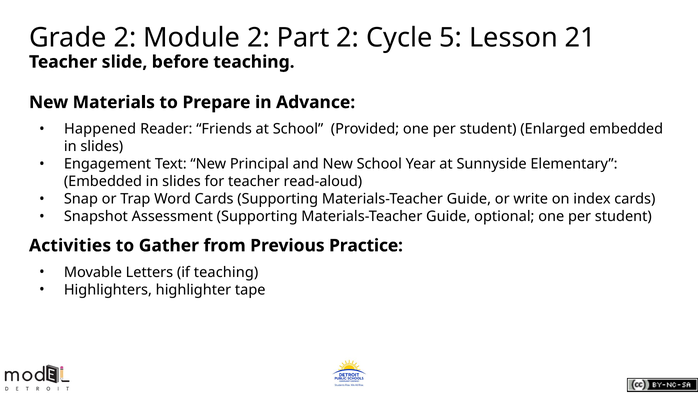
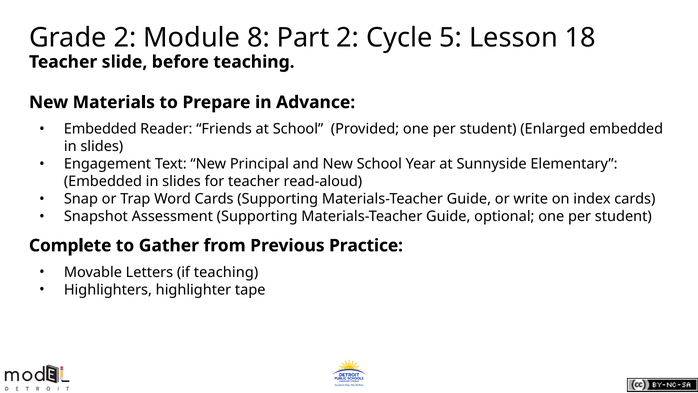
Module 2: 2 -> 8
21: 21 -> 18
Happened at (100, 129): Happened -> Embedded
Activities: Activities -> Complete
